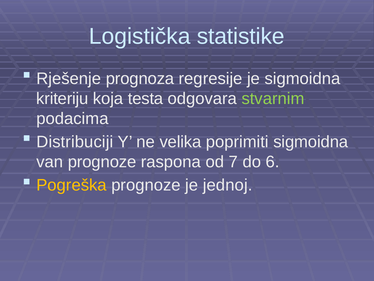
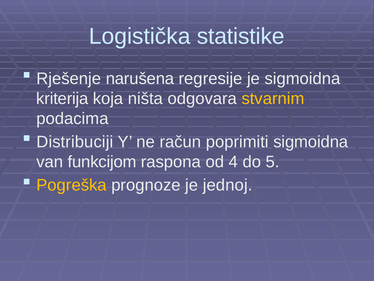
prognoza: prognoza -> narušena
kriteriju: kriteriju -> kriterija
testa: testa -> ništa
stvarnim colour: light green -> yellow
velika: velika -> račun
van prognoze: prognoze -> funkcijom
7: 7 -> 4
6: 6 -> 5
